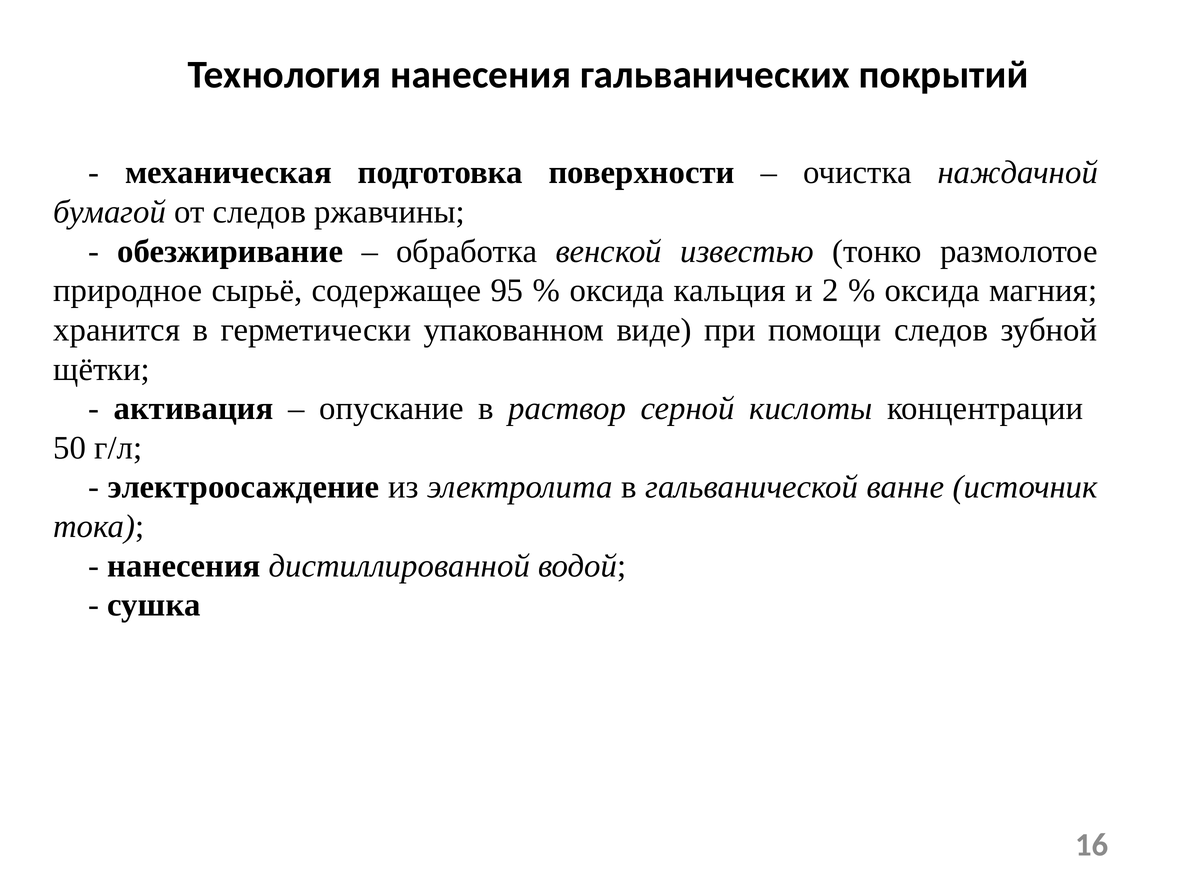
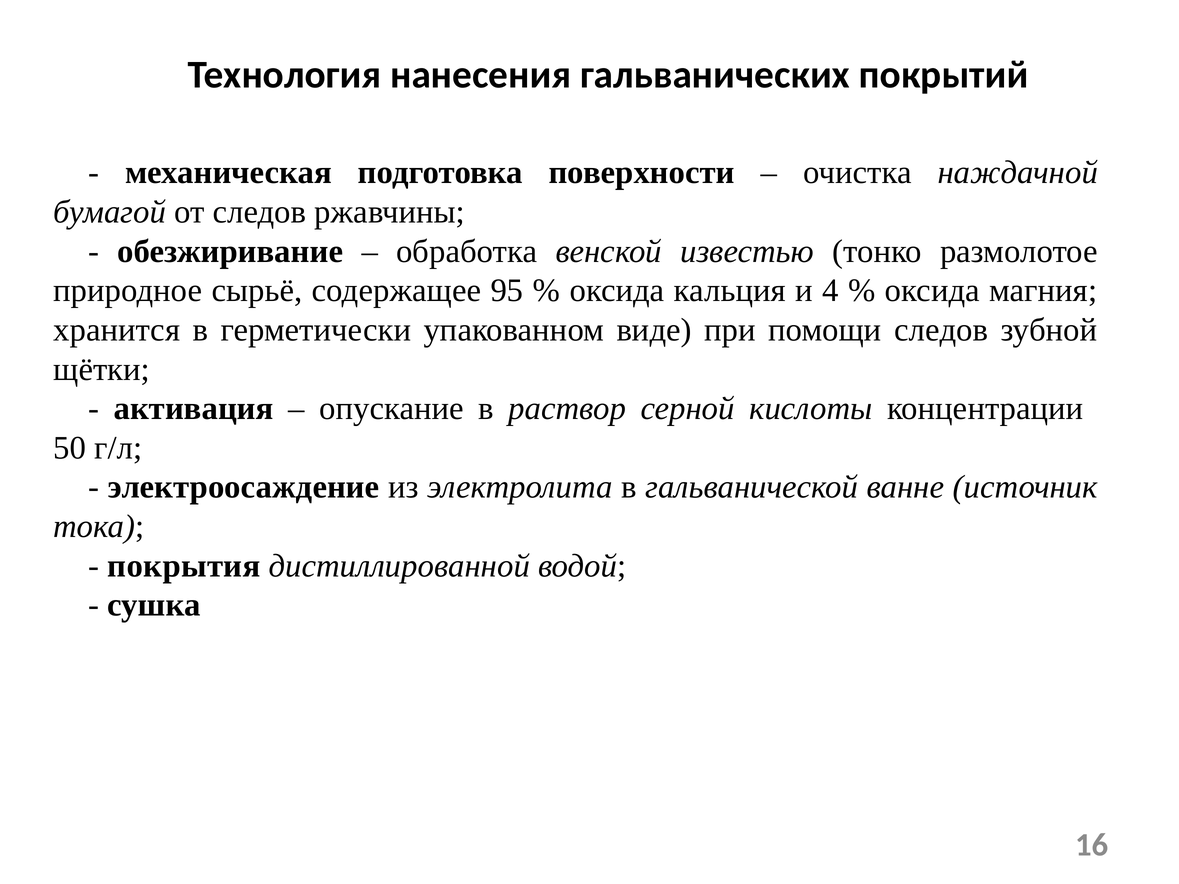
2: 2 -> 4
нанесения at (184, 566): нанесения -> покрытия
